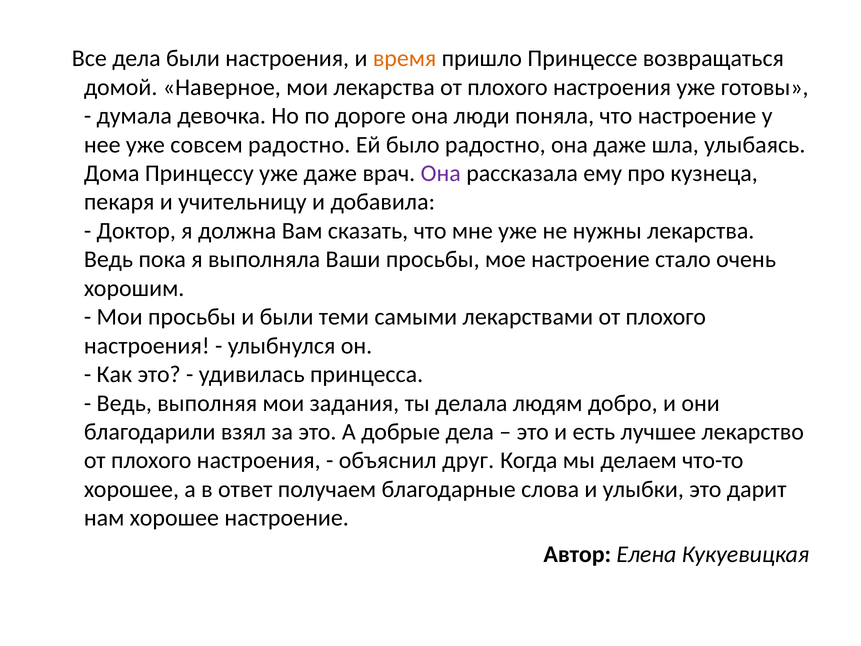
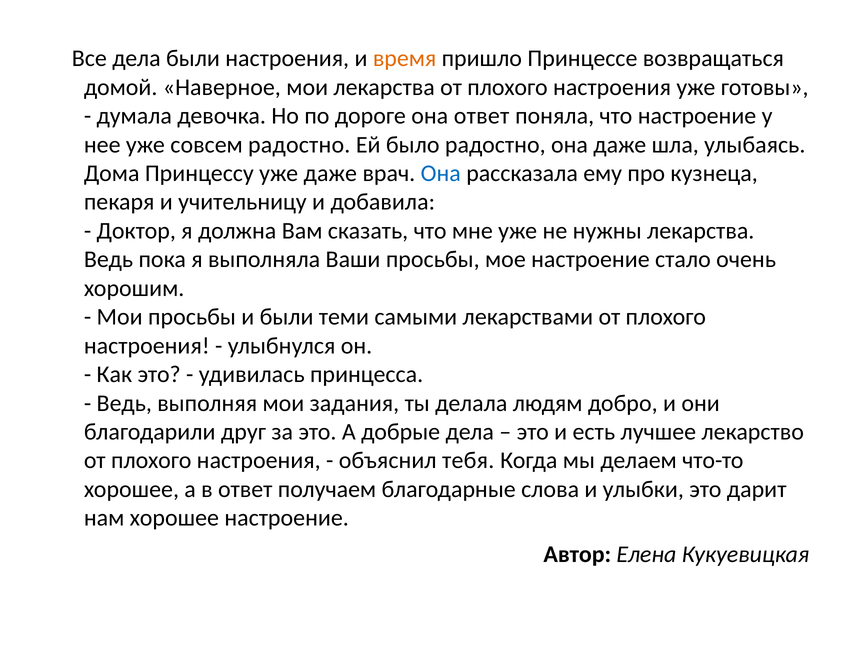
она люди: люди -> ответ
Она at (441, 173) colour: purple -> blue
взял: взял -> друг
друг: друг -> тебя
